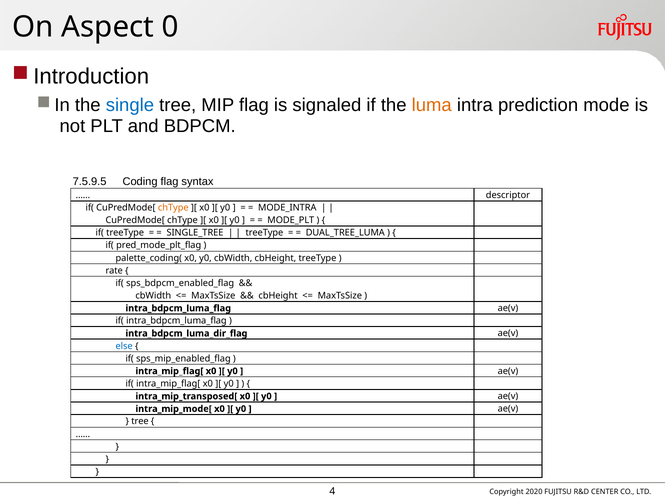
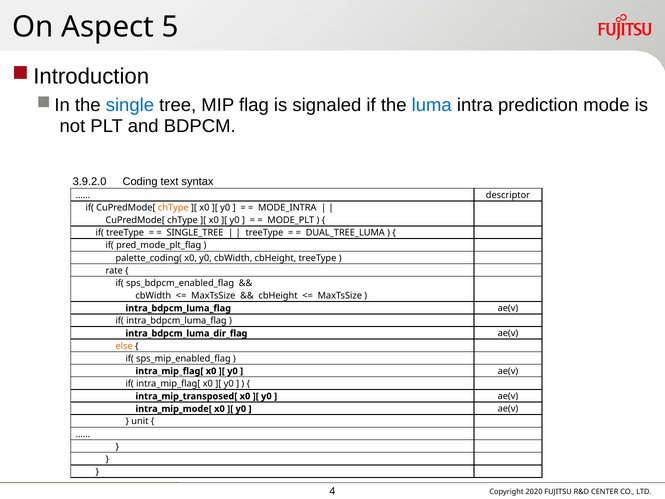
0: 0 -> 5
luma colour: orange -> blue
7.5.9.5: 7.5.9.5 -> 3.9.2.0
Coding flag: flag -> text
else colour: blue -> orange
tree at (140, 421): tree -> unit
